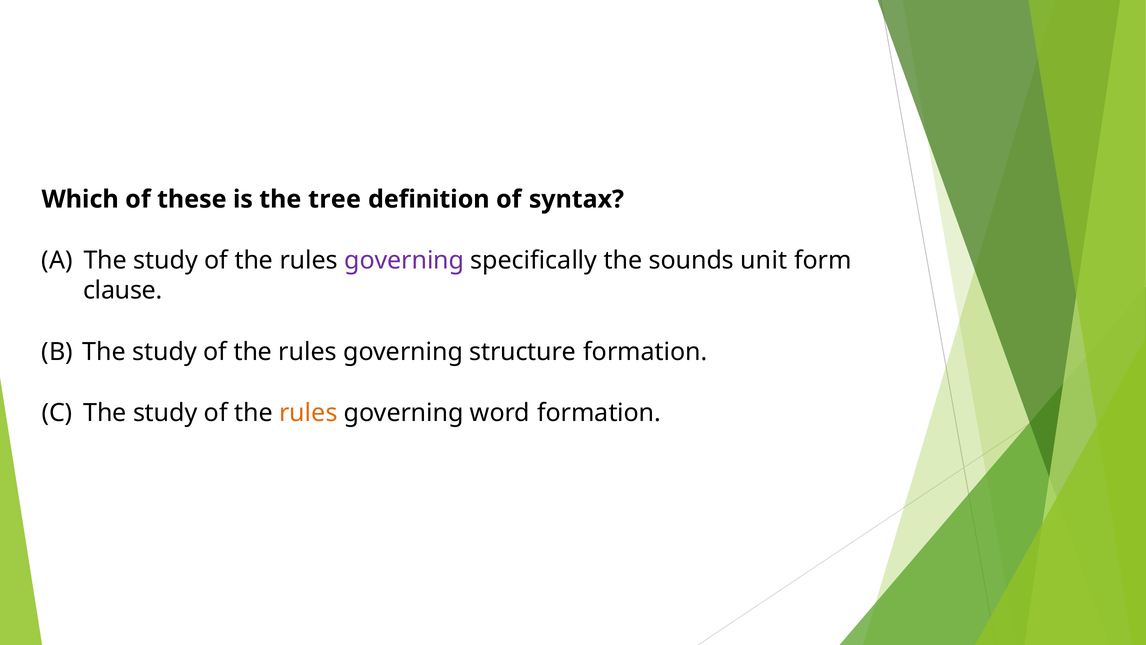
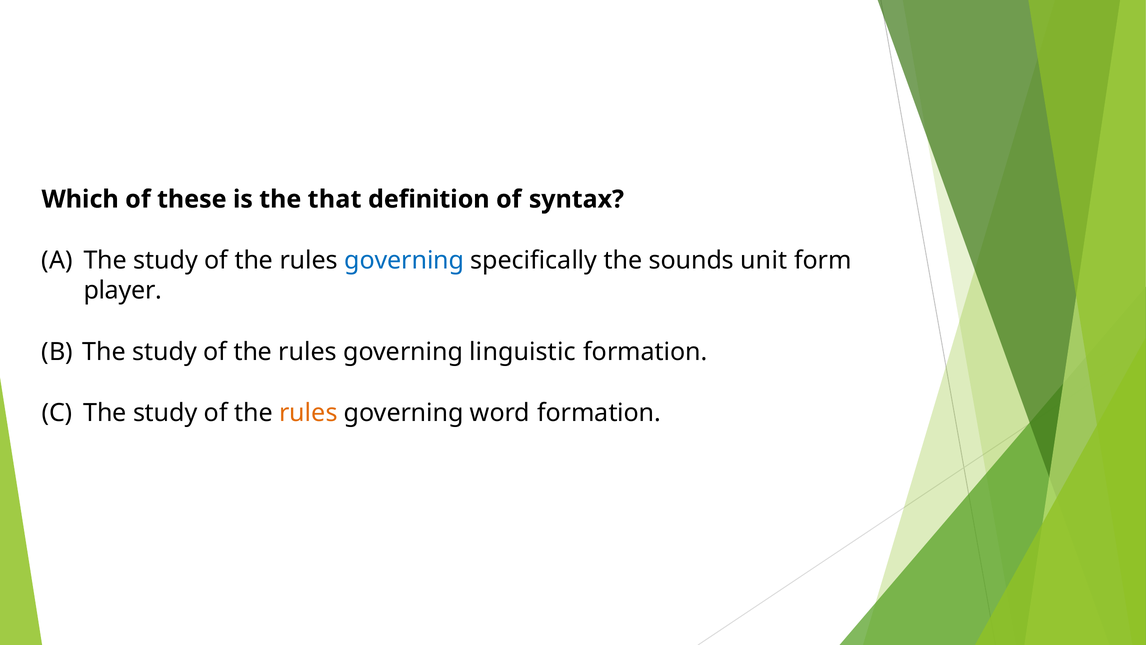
tree: tree -> that
governing at (404, 260) colour: purple -> blue
clause: clause -> player
structure: structure -> linguistic
